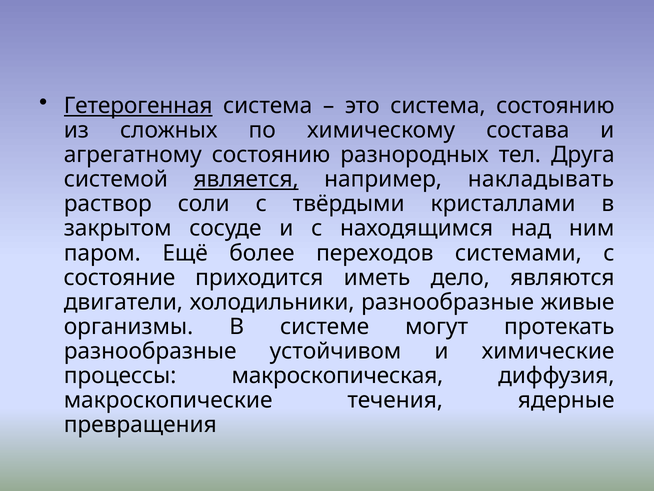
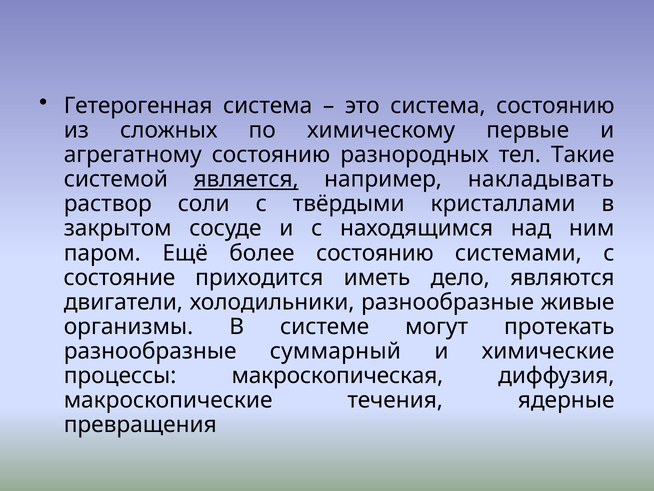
Гетерогенная underline: present -> none
состава: состава -> первые
Друга: Друга -> Такие
более переходов: переходов -> состоянию
устойчивом: устойчивом -> суммарный
